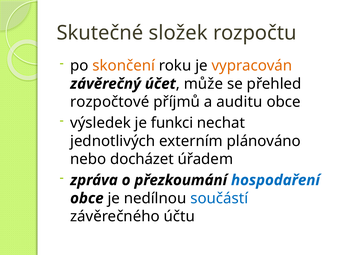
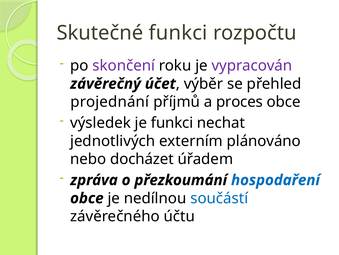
Skutečné složek: složek -> funkci
skončení colour: orange -> purple
vypracován colour: orange -> purple
může: může -> výběr
rozpočtové: rozpočtové -> projednání
auditu: auditu -> proces
